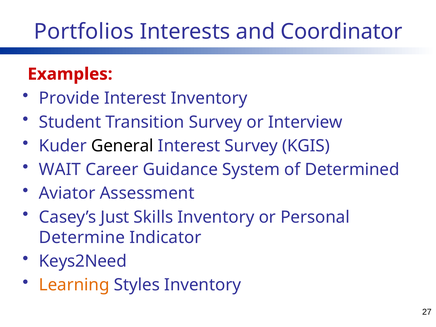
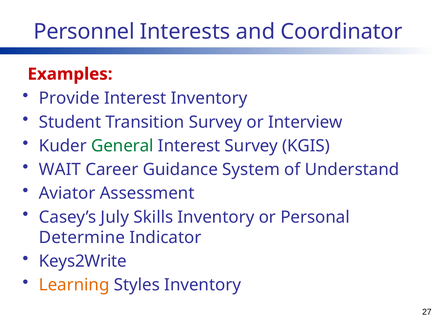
Portfolios: Portfolios -> Personnel
General colour: black -> green
Determined: Determined -> Understand
Just: Just -> July
Keys2Need: Keys2Need -> Keys2Write
